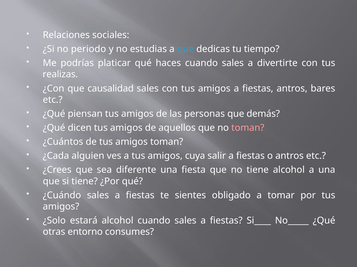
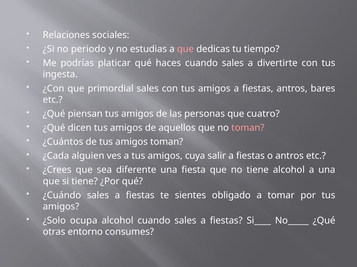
que at (185, 49) colour: light blue -> pink
realizas: realizas -> ingesta
causalidad: causalidad -> primordial
demás: demás -> cuatro
estará: estará -> ocupa
